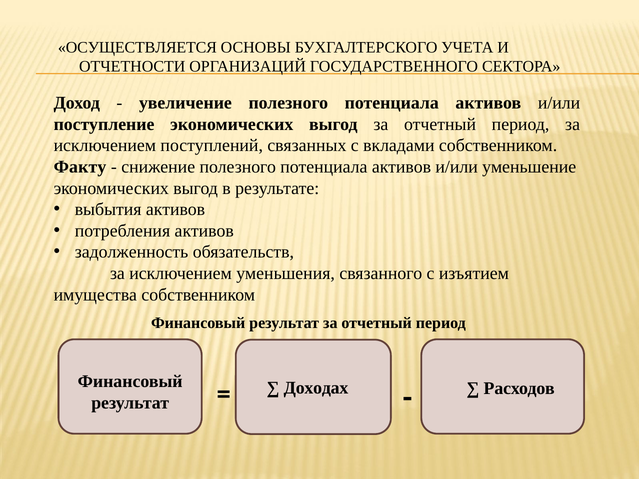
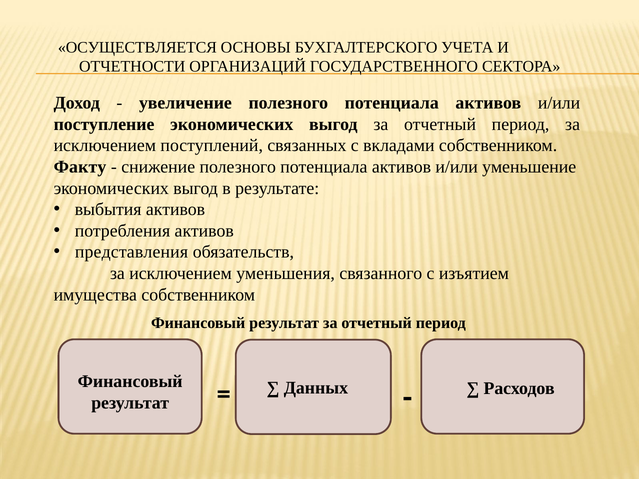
задолженность: задолженность -> представления
Доходах: Доходах -> Данных
